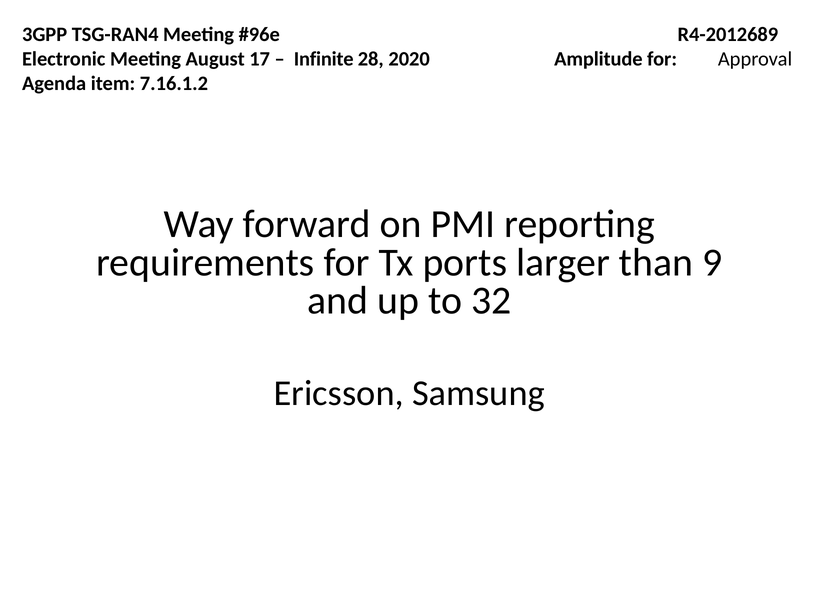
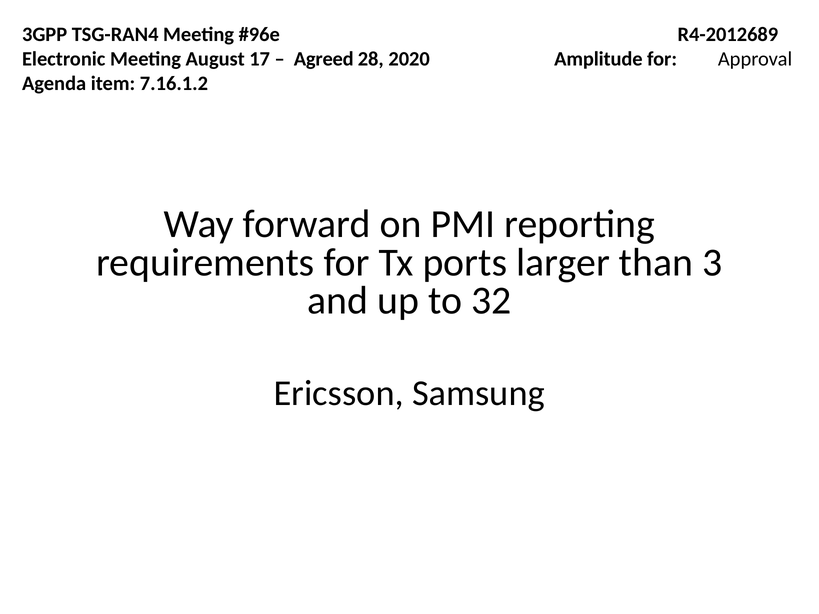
Infinite: Infinite -> Agreed
9: 9 -> 3
